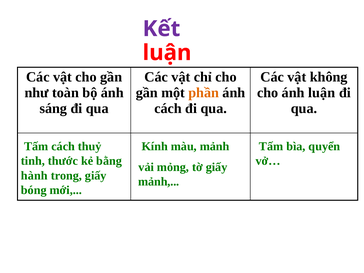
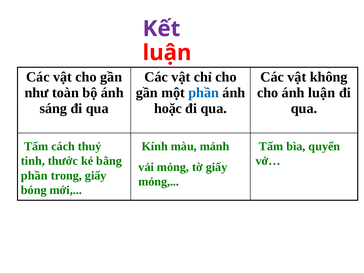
phần at (204, 93) colour: orange -> blue
cách at (168, 108): cách -> hoặc
hành at (34, 176): hành -> phần
mảnh at (159, 182): mảnh -> mỏng
